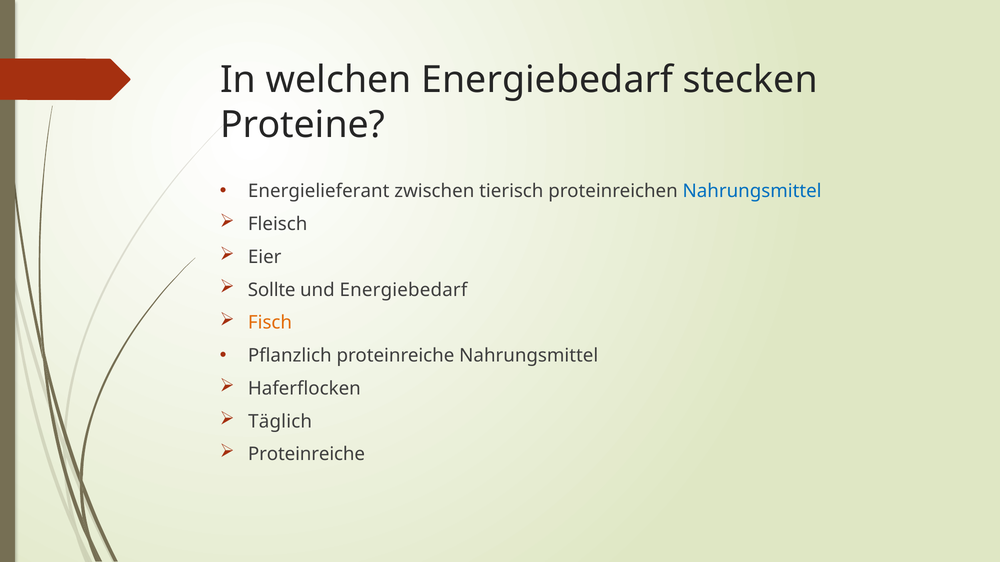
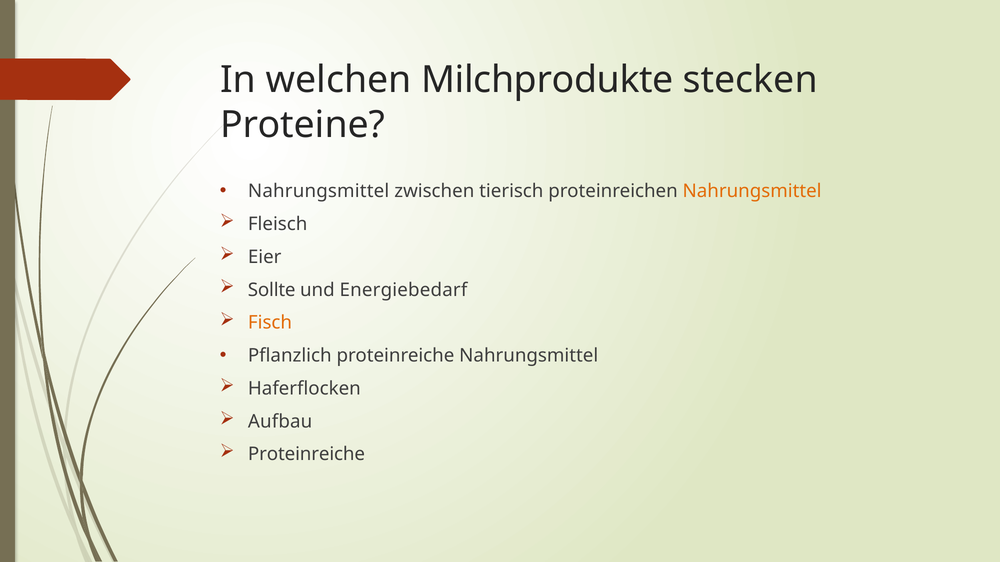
welchen Energiebedarf: Energiebedarf -> Milchprodukte
Energielieferant at (319, 191): Energielieferant -> Nahrungsmittel
Nahrungsmittel at (752, 191) colour: blue -> orange
Täglich: Täglich -> Aufbau
